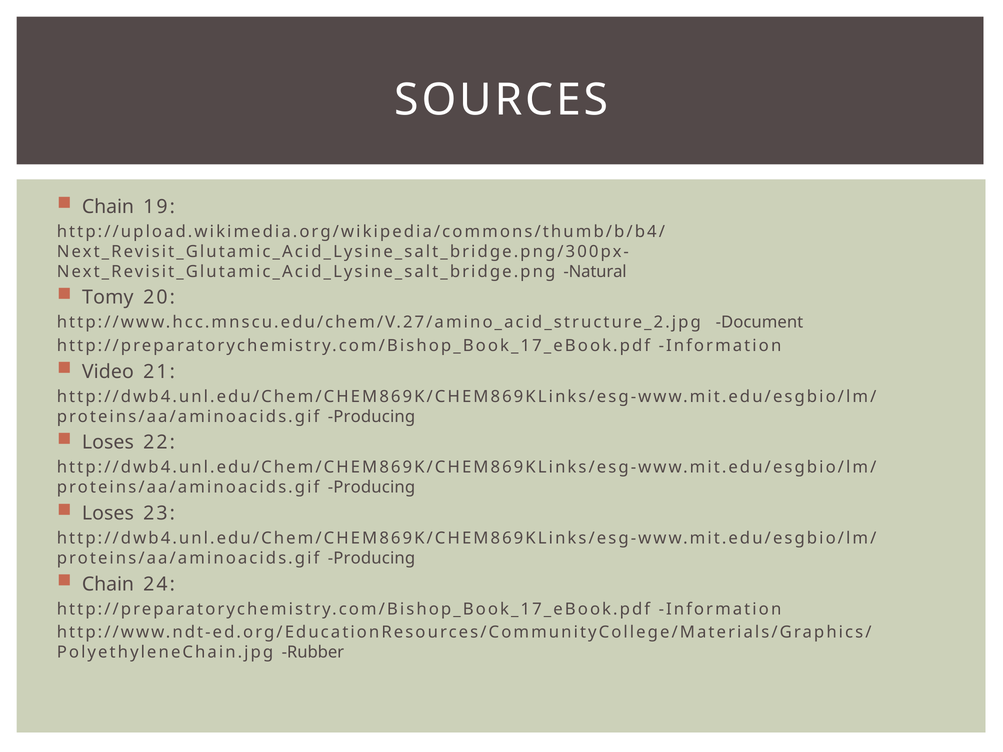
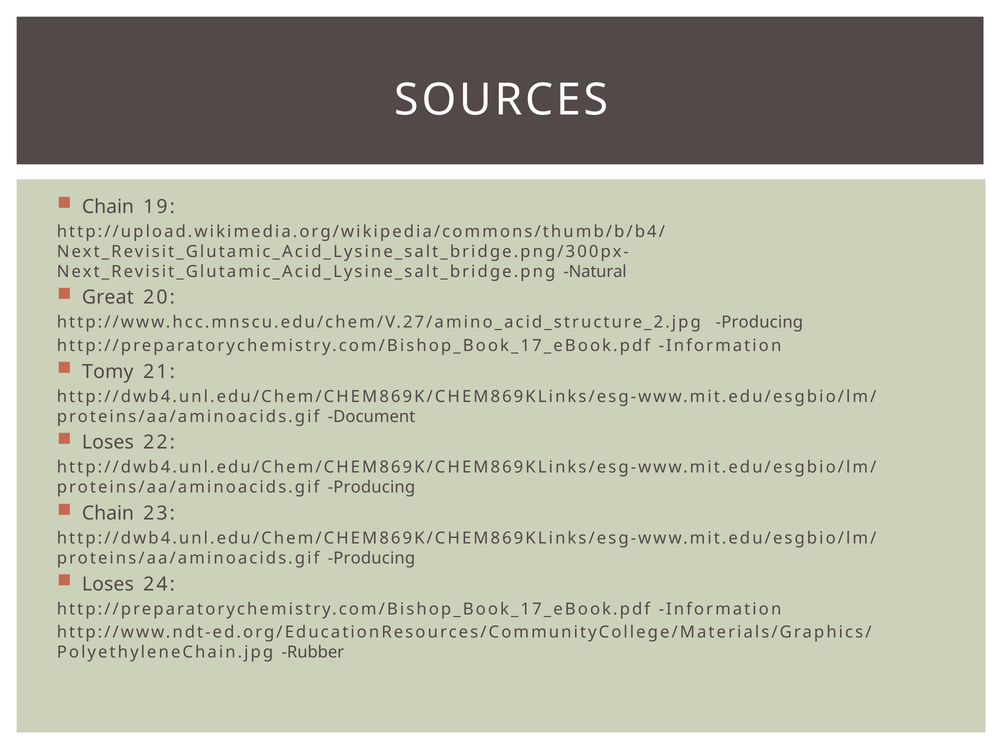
Tomy: Tomy -> Great
http://www.hcc.mnscu.edu/chem/V.27/amino_acid_structure_2.jpg Document: Document -> Producing
Video: Video -> Tomy
Producing at (372, 417): Producing -> Document
Loses at (108, 513): Loses -> Chain
Chain at (108, 584): Chain -> Loses
